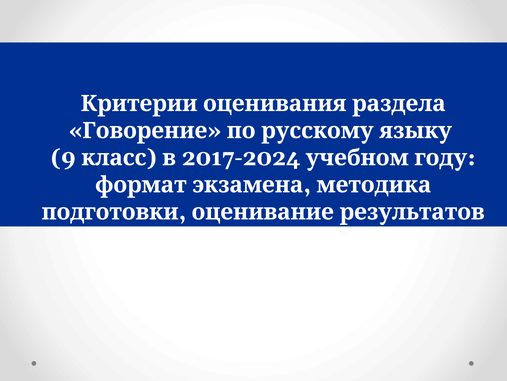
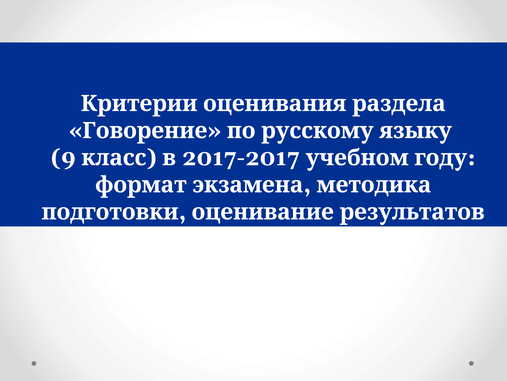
2017-2024: 2017-2024 -> 2017-2017
